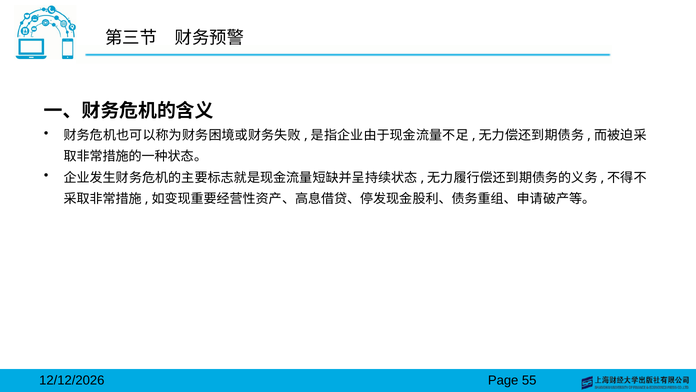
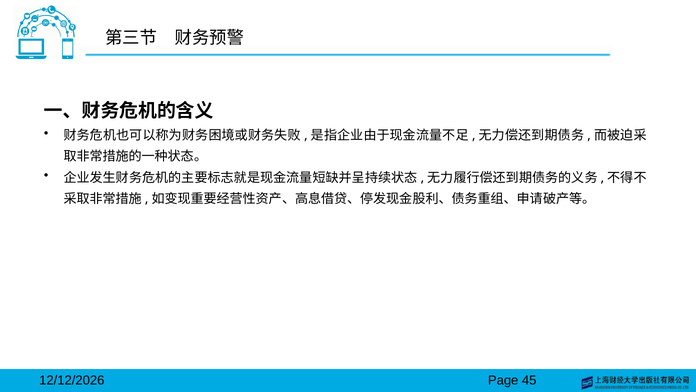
55: 55 -> 45
